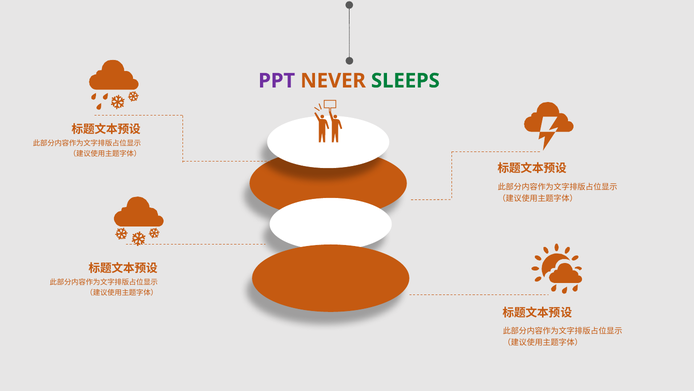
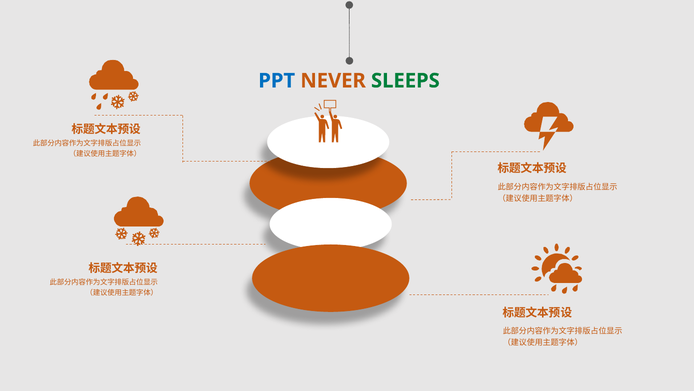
PPT colour: purple -> blue
